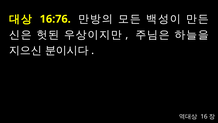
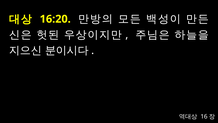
16:76: 16:76 -> 16:20
